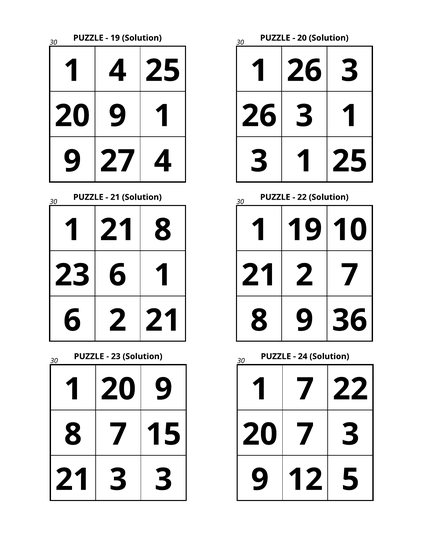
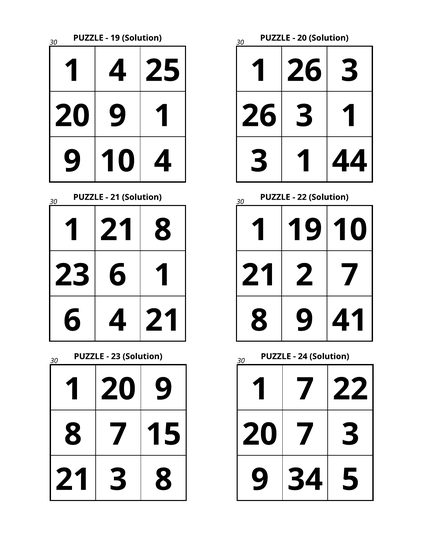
9 27: 27 -> 10
1 25: 25 -> 44
6 2: 2 -> 4
36: 36 -> 41
3 3: 3 -> 8
12: 12 -> 34
